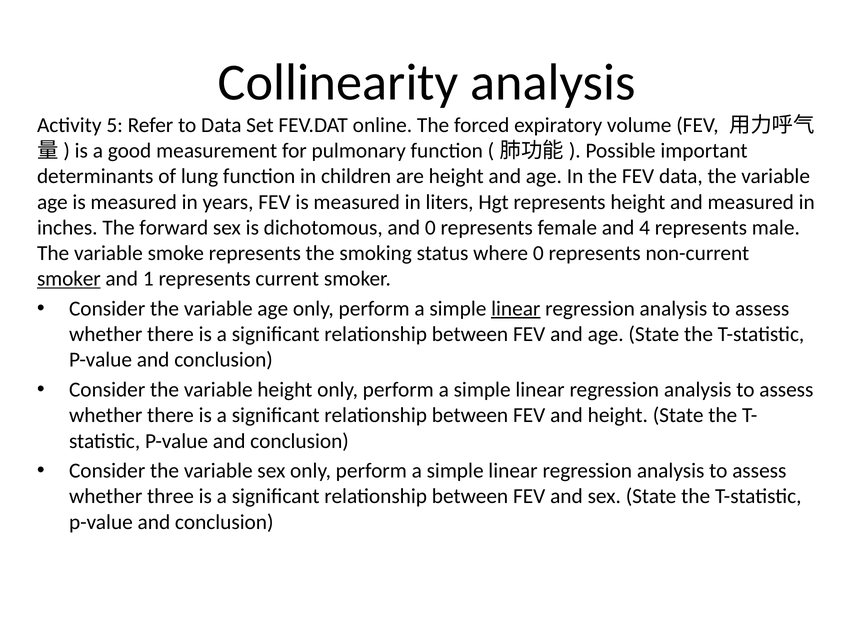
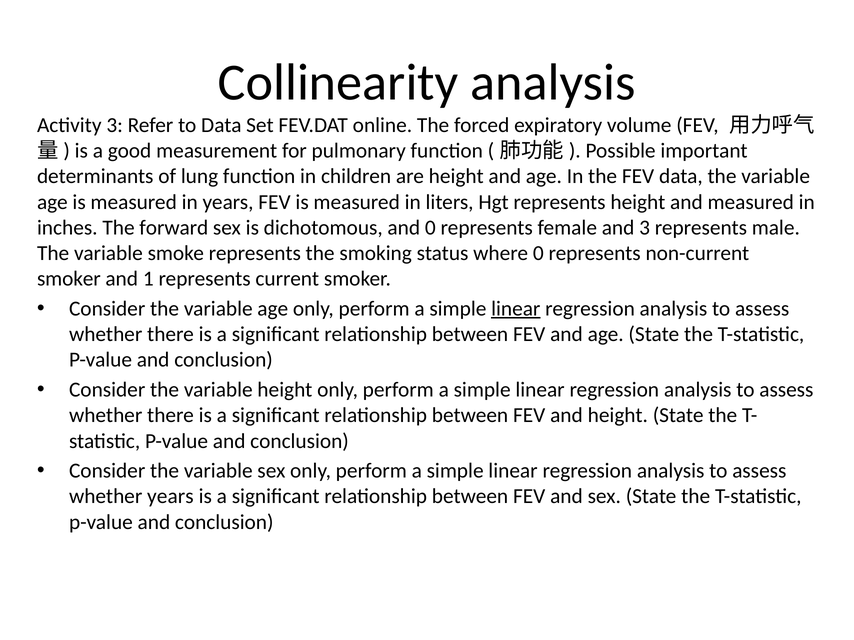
Activity 5: 5 -> 3
and 4: 4 -> 3
smoker at (69, 279) underline: present -> none
whether three: three -> years
